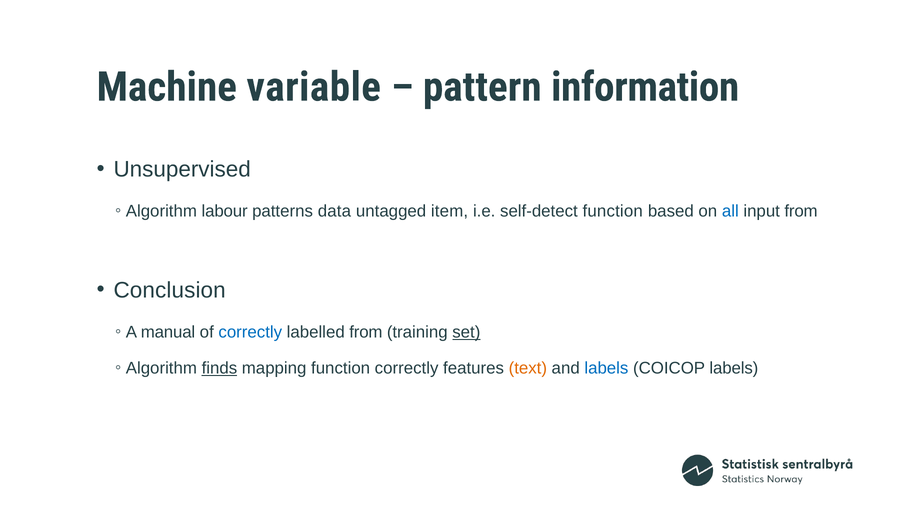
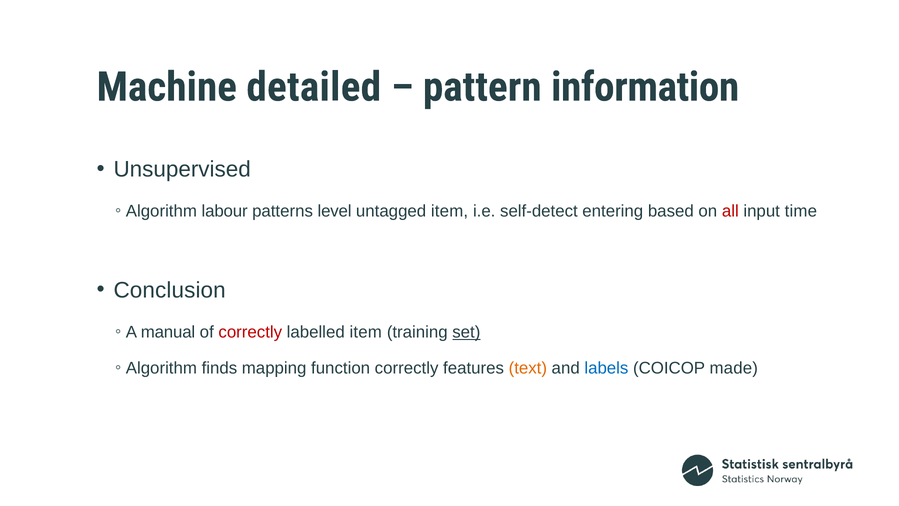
variable: variable -> detailed
data: data -> level
self-detect function: function -> entering
all colour: blue -> red
input from: from -> time
correctly at (250, 332) colour: blue -> red
labelled from: from -> item
finds underline: present -> none
COICOP labels: labels -> made
